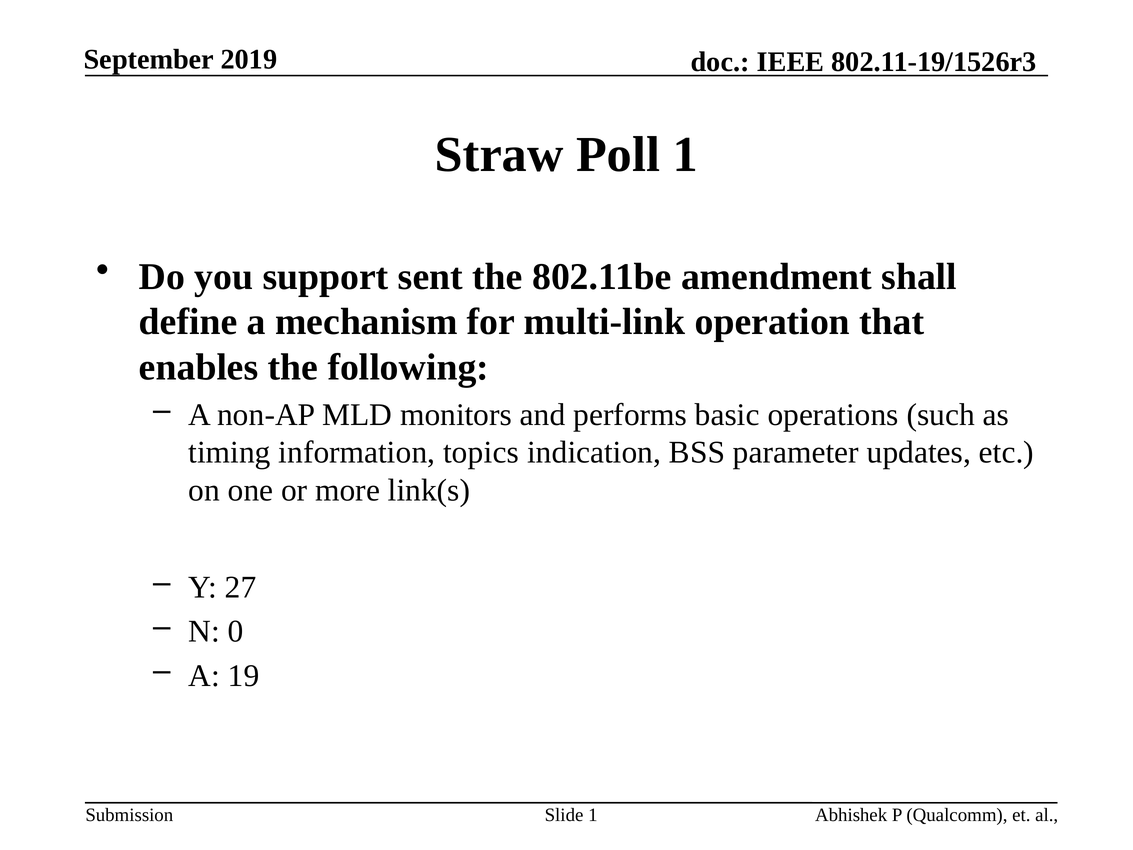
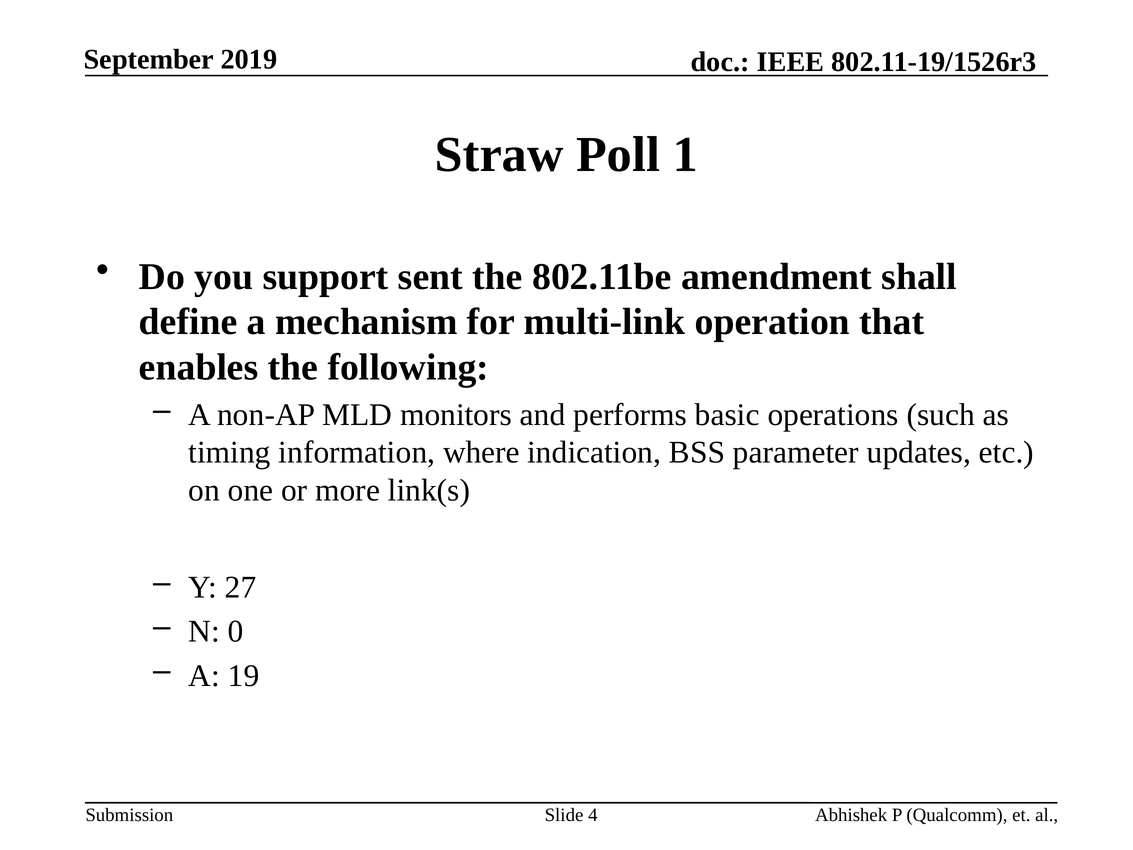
topics: topics -> where
Slide 1: 1 -> 4
